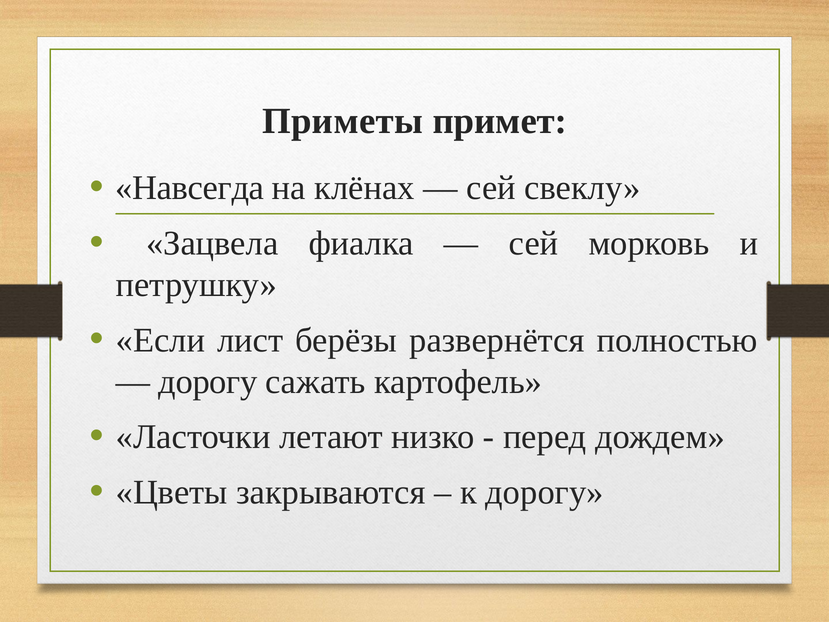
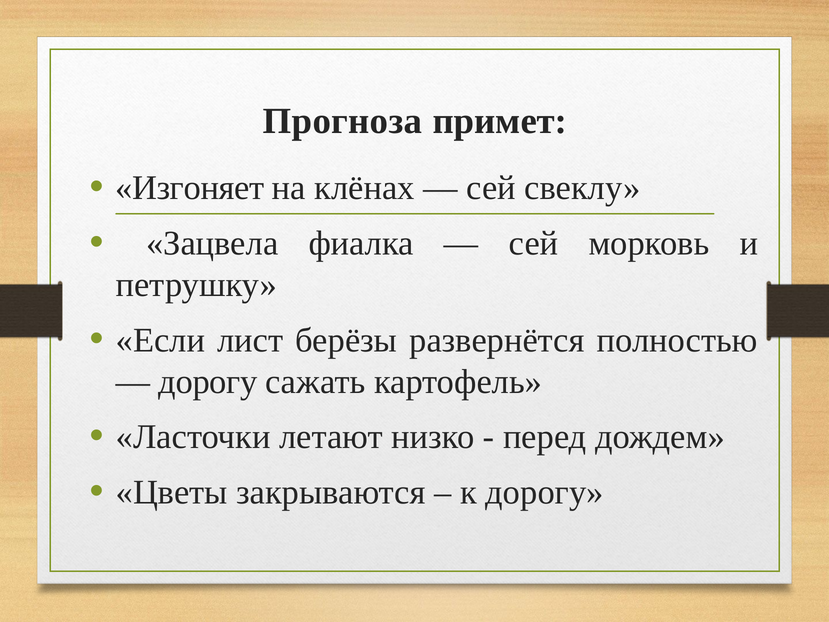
Приметы: Приметы -> Прогноза
Навсегда: Навсегда -> Изгоняет
